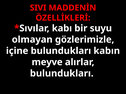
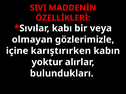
suyu: suyu -> veya
içine bulundukları: bulundukları -> karıştırırken
meyve: meyve -> yoktur
